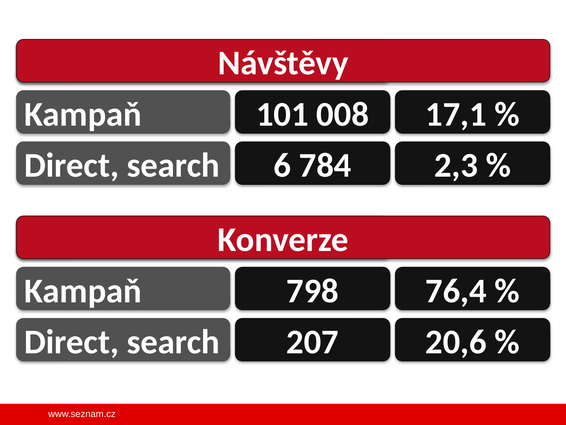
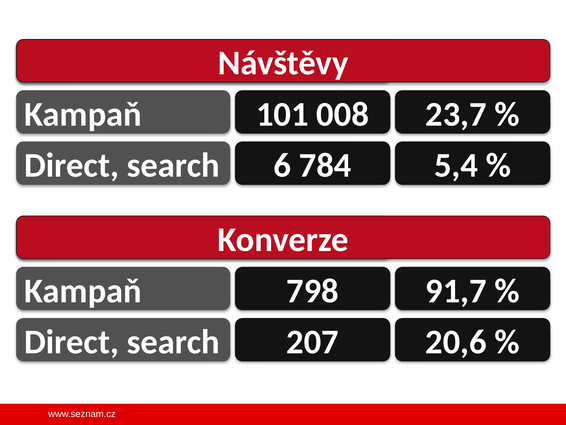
17,1: 17,1 -> 23,7
2,3: 2,3 -> 5,4
76,4: 76,4 -> 91,7
